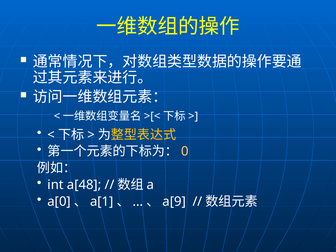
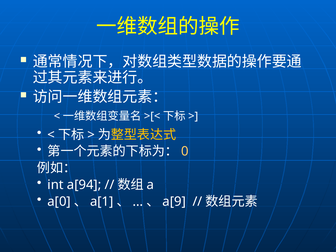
a[48: a[48 -> a[94
